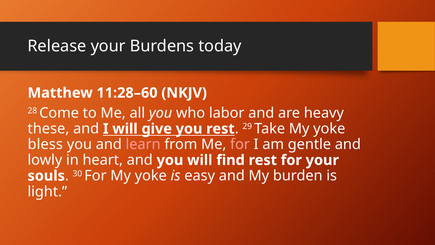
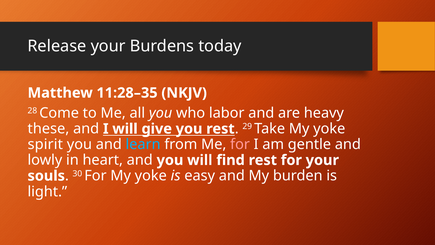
11:28–60: 11:28–60 -> 11:28–35
bless: bless -> spirit
learn colour: pink -> light blue
